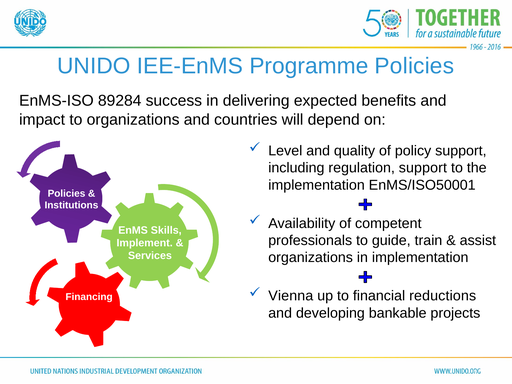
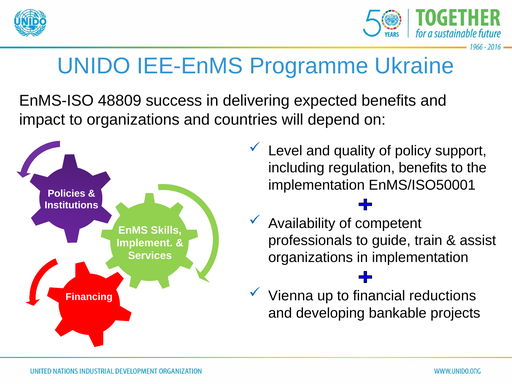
Programme Policies: Policies -> Ukraine
89284: 89284 -> 48809
regulation support: support -> benefits
